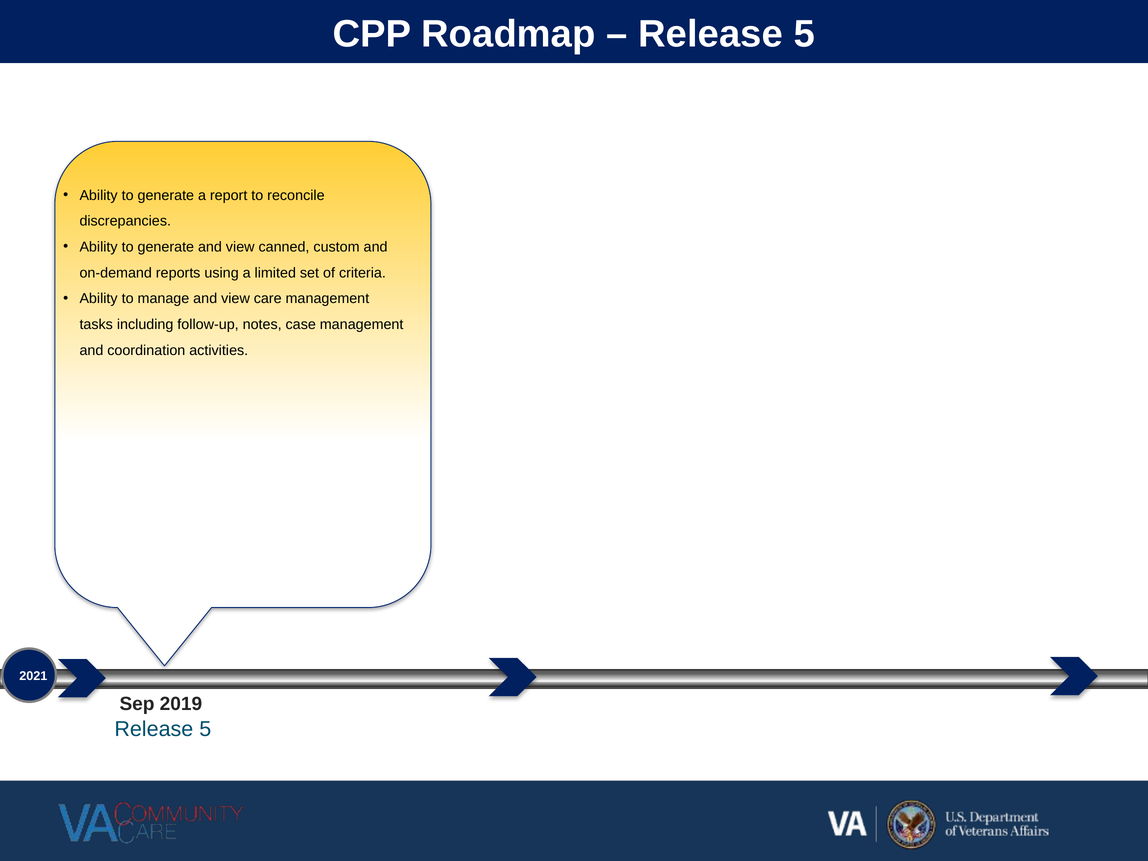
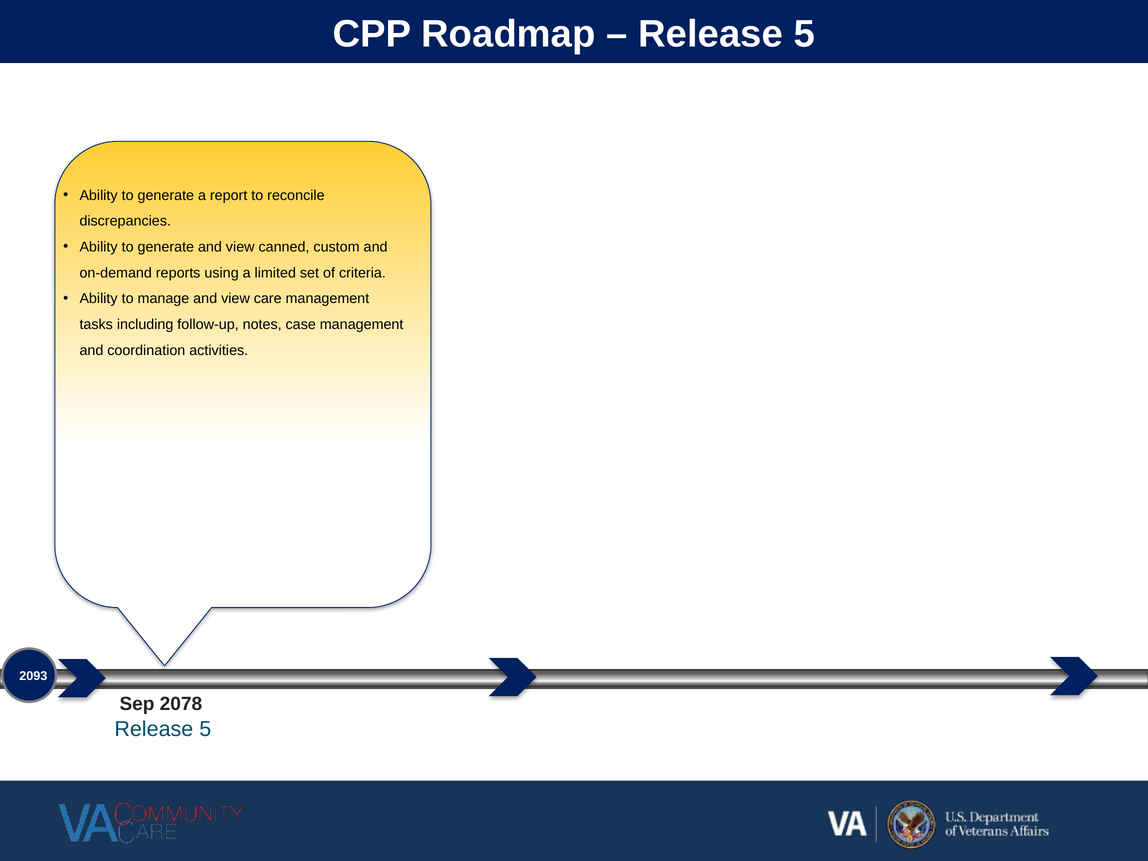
2021: 2021 -> 2093
2019: 2019 -> 2078
